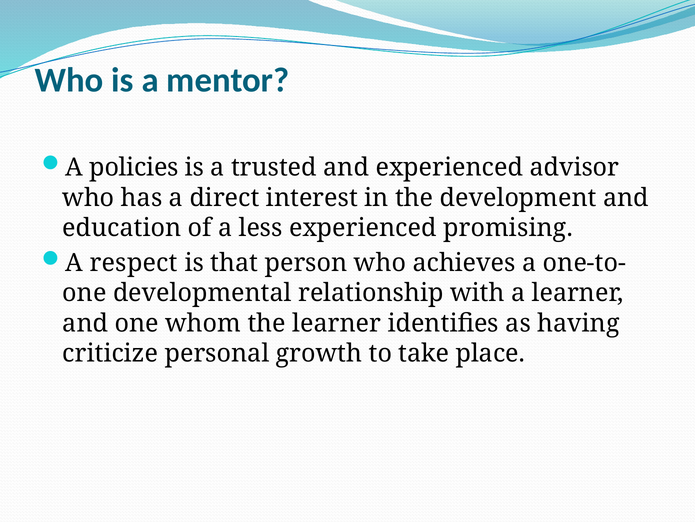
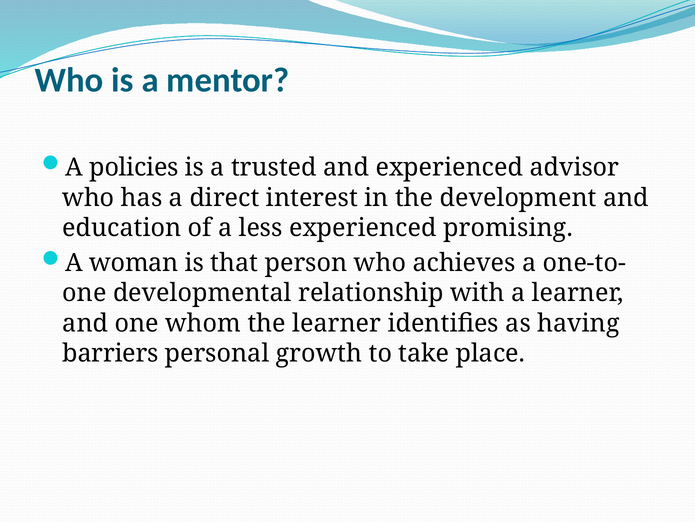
respect: respect -> woman
criticize: criticize -> barriers
